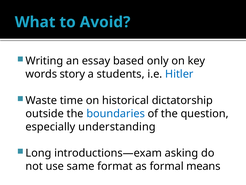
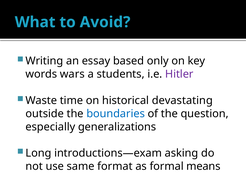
story: story -> wars
Hitler colour: blue -> purple
dictatorship: dictatorship -> devastating
understanding: understanding -> generalizations
